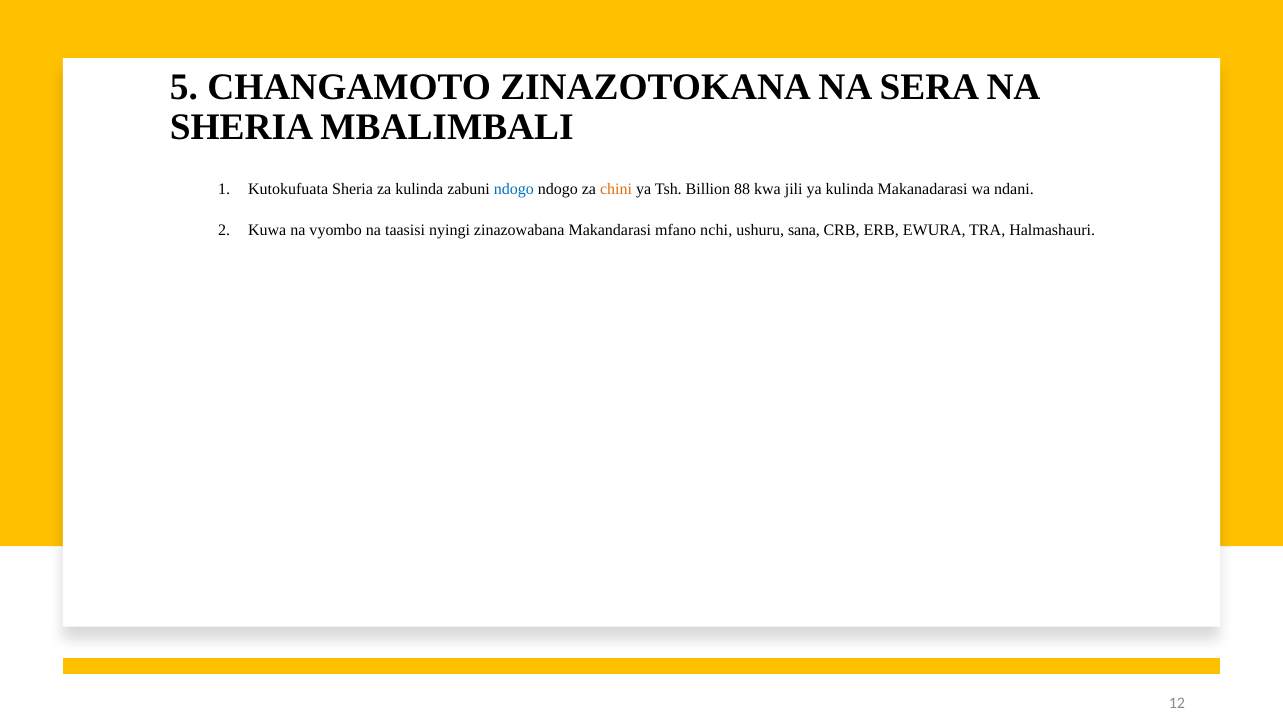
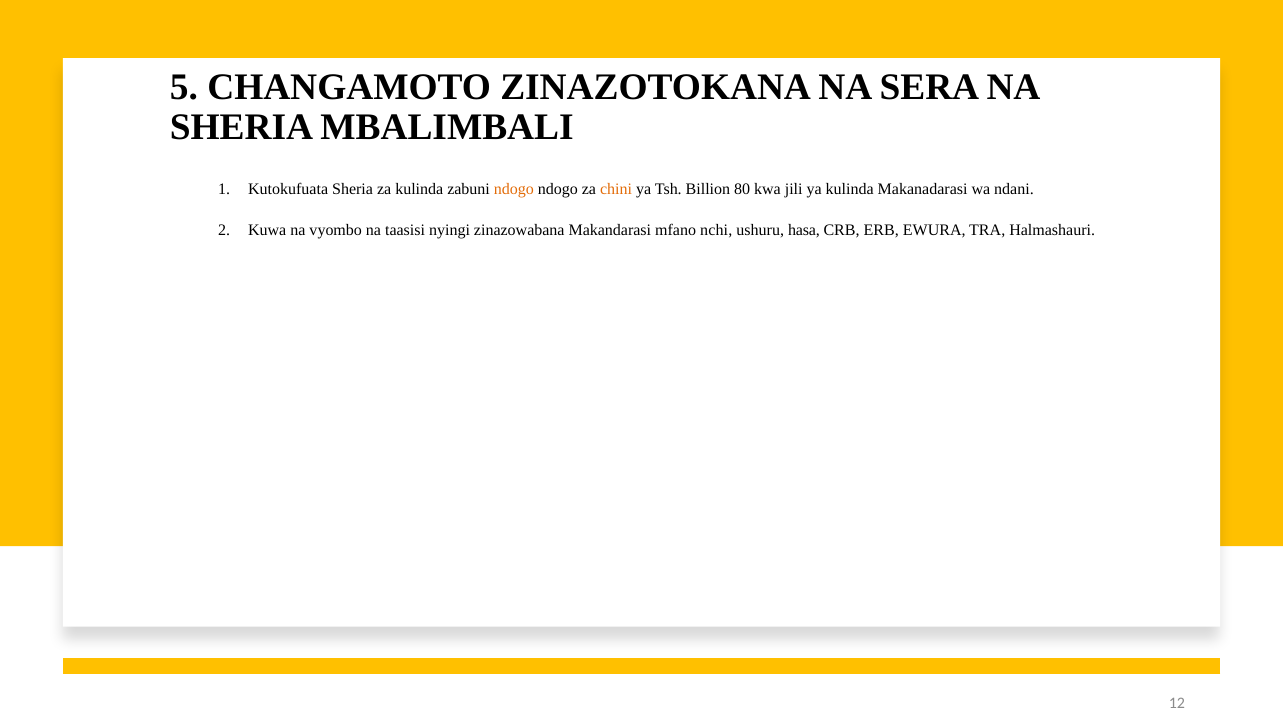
ndogo at (514, 190) colour: blue -> orange
88: 88 -> 80
sana: sana -> hasa
